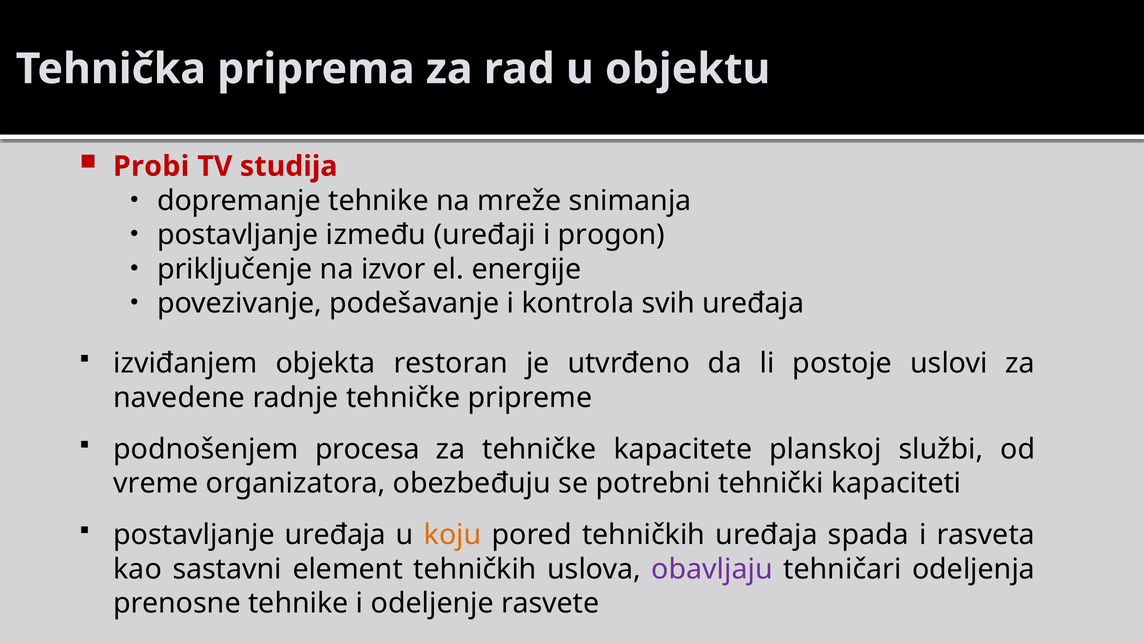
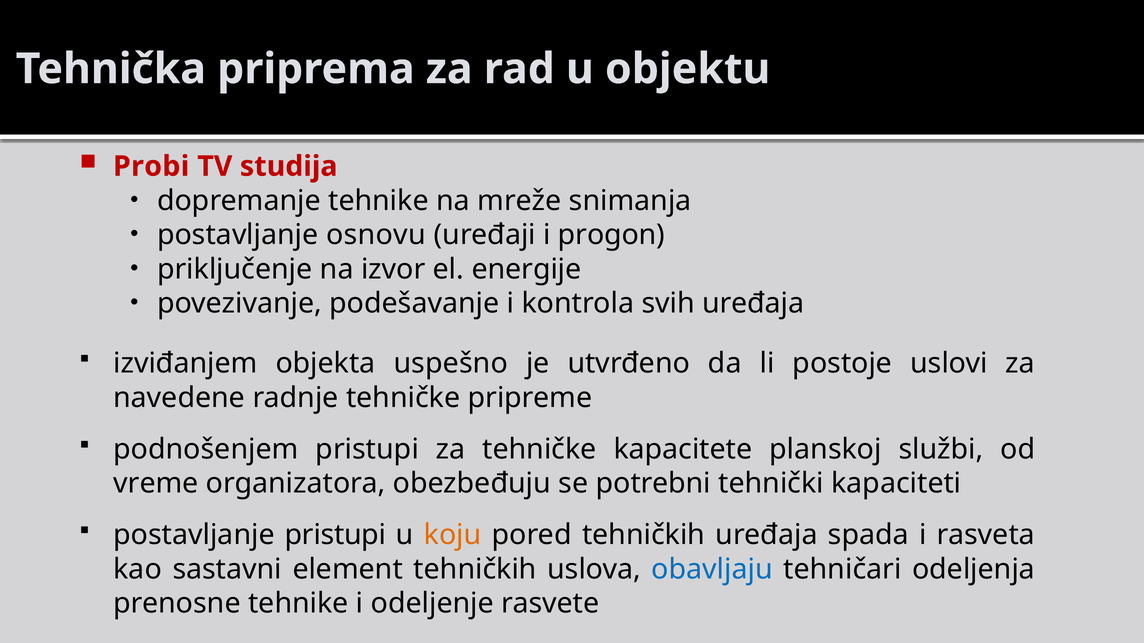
između: između -> osnovu
restoran: restoran -> uspešno
podnošenjem procesa: procesa -> pristupi
postavljanje uređaja: uređaja -> pristupi
obavljaju colour: purple -> blue
